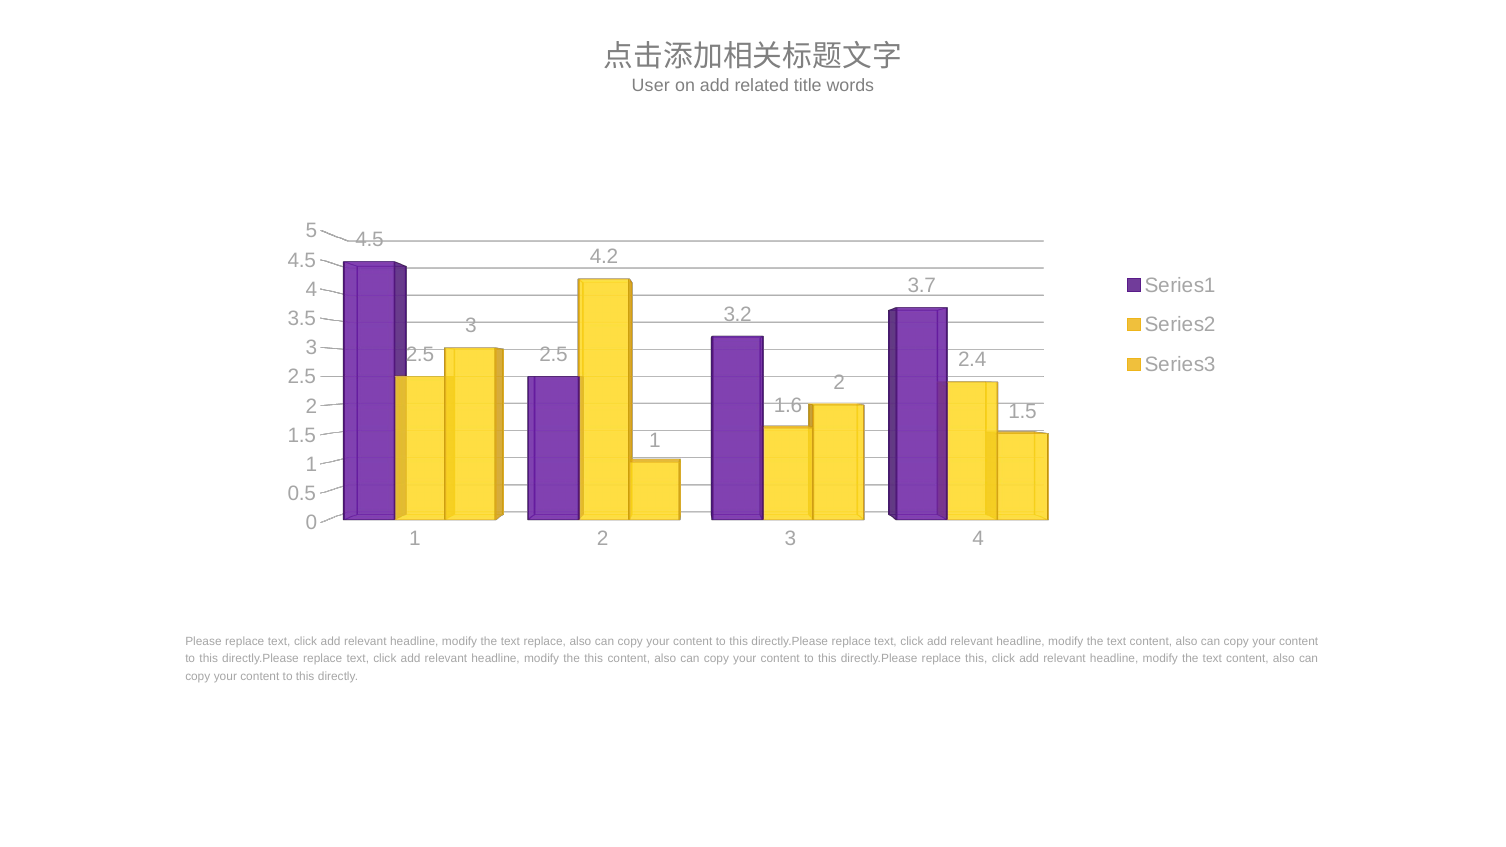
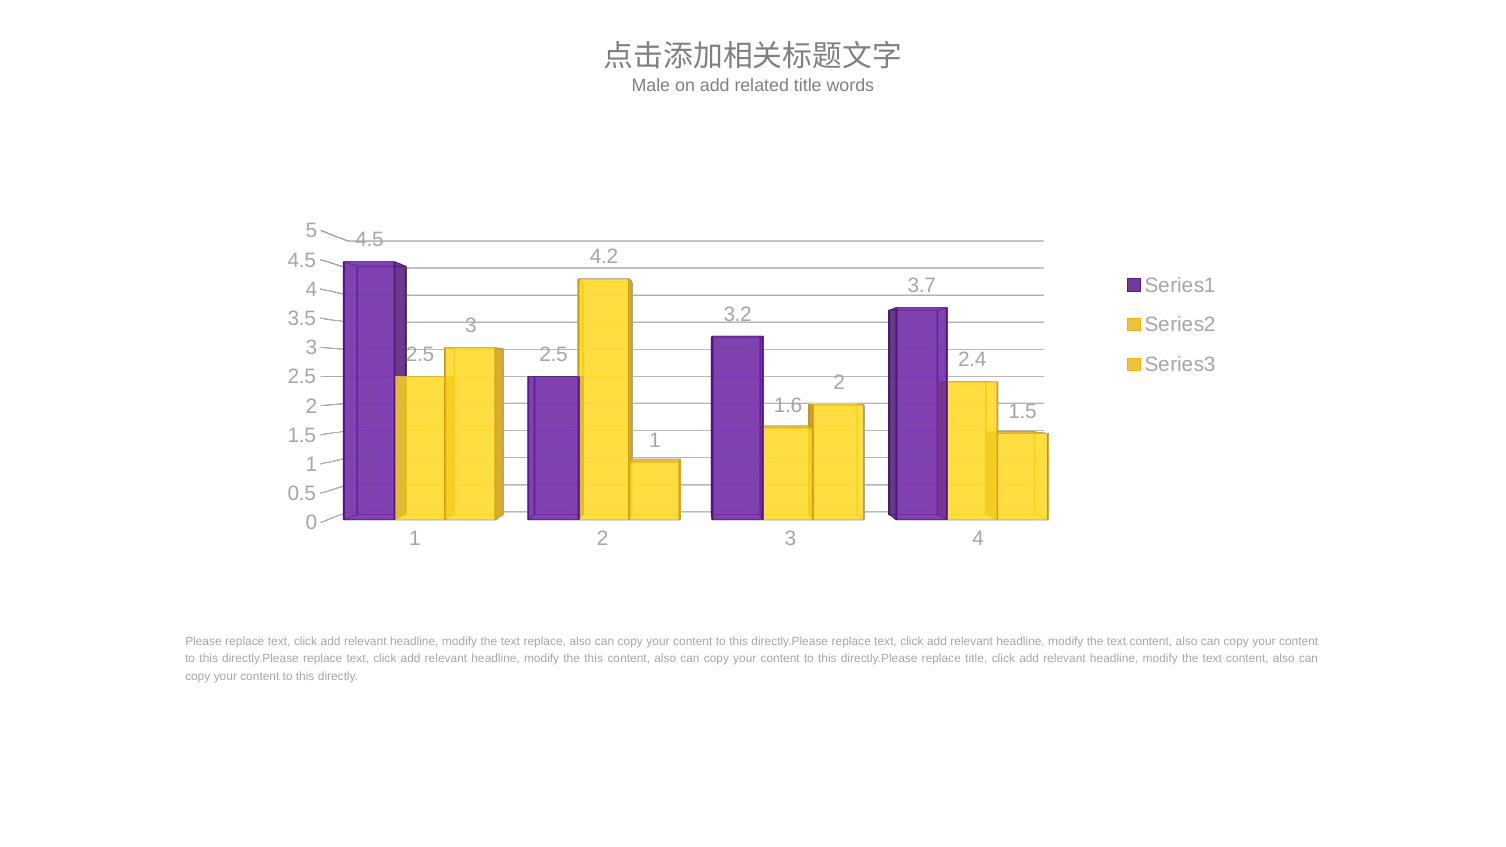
User: User -> Male
replace this: this -> title
